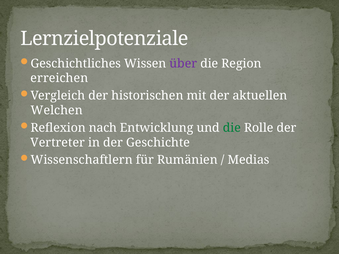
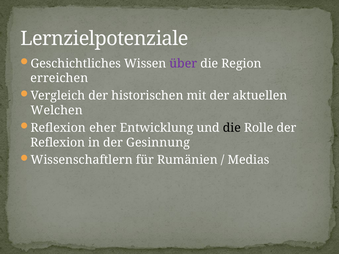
nach: nach -> eher
die at (232, 128) colour: green -> black
Vertreter at (58, 143): Vertreter -> Reflexion
Geschichte: Geschichte -> Gesinnung
